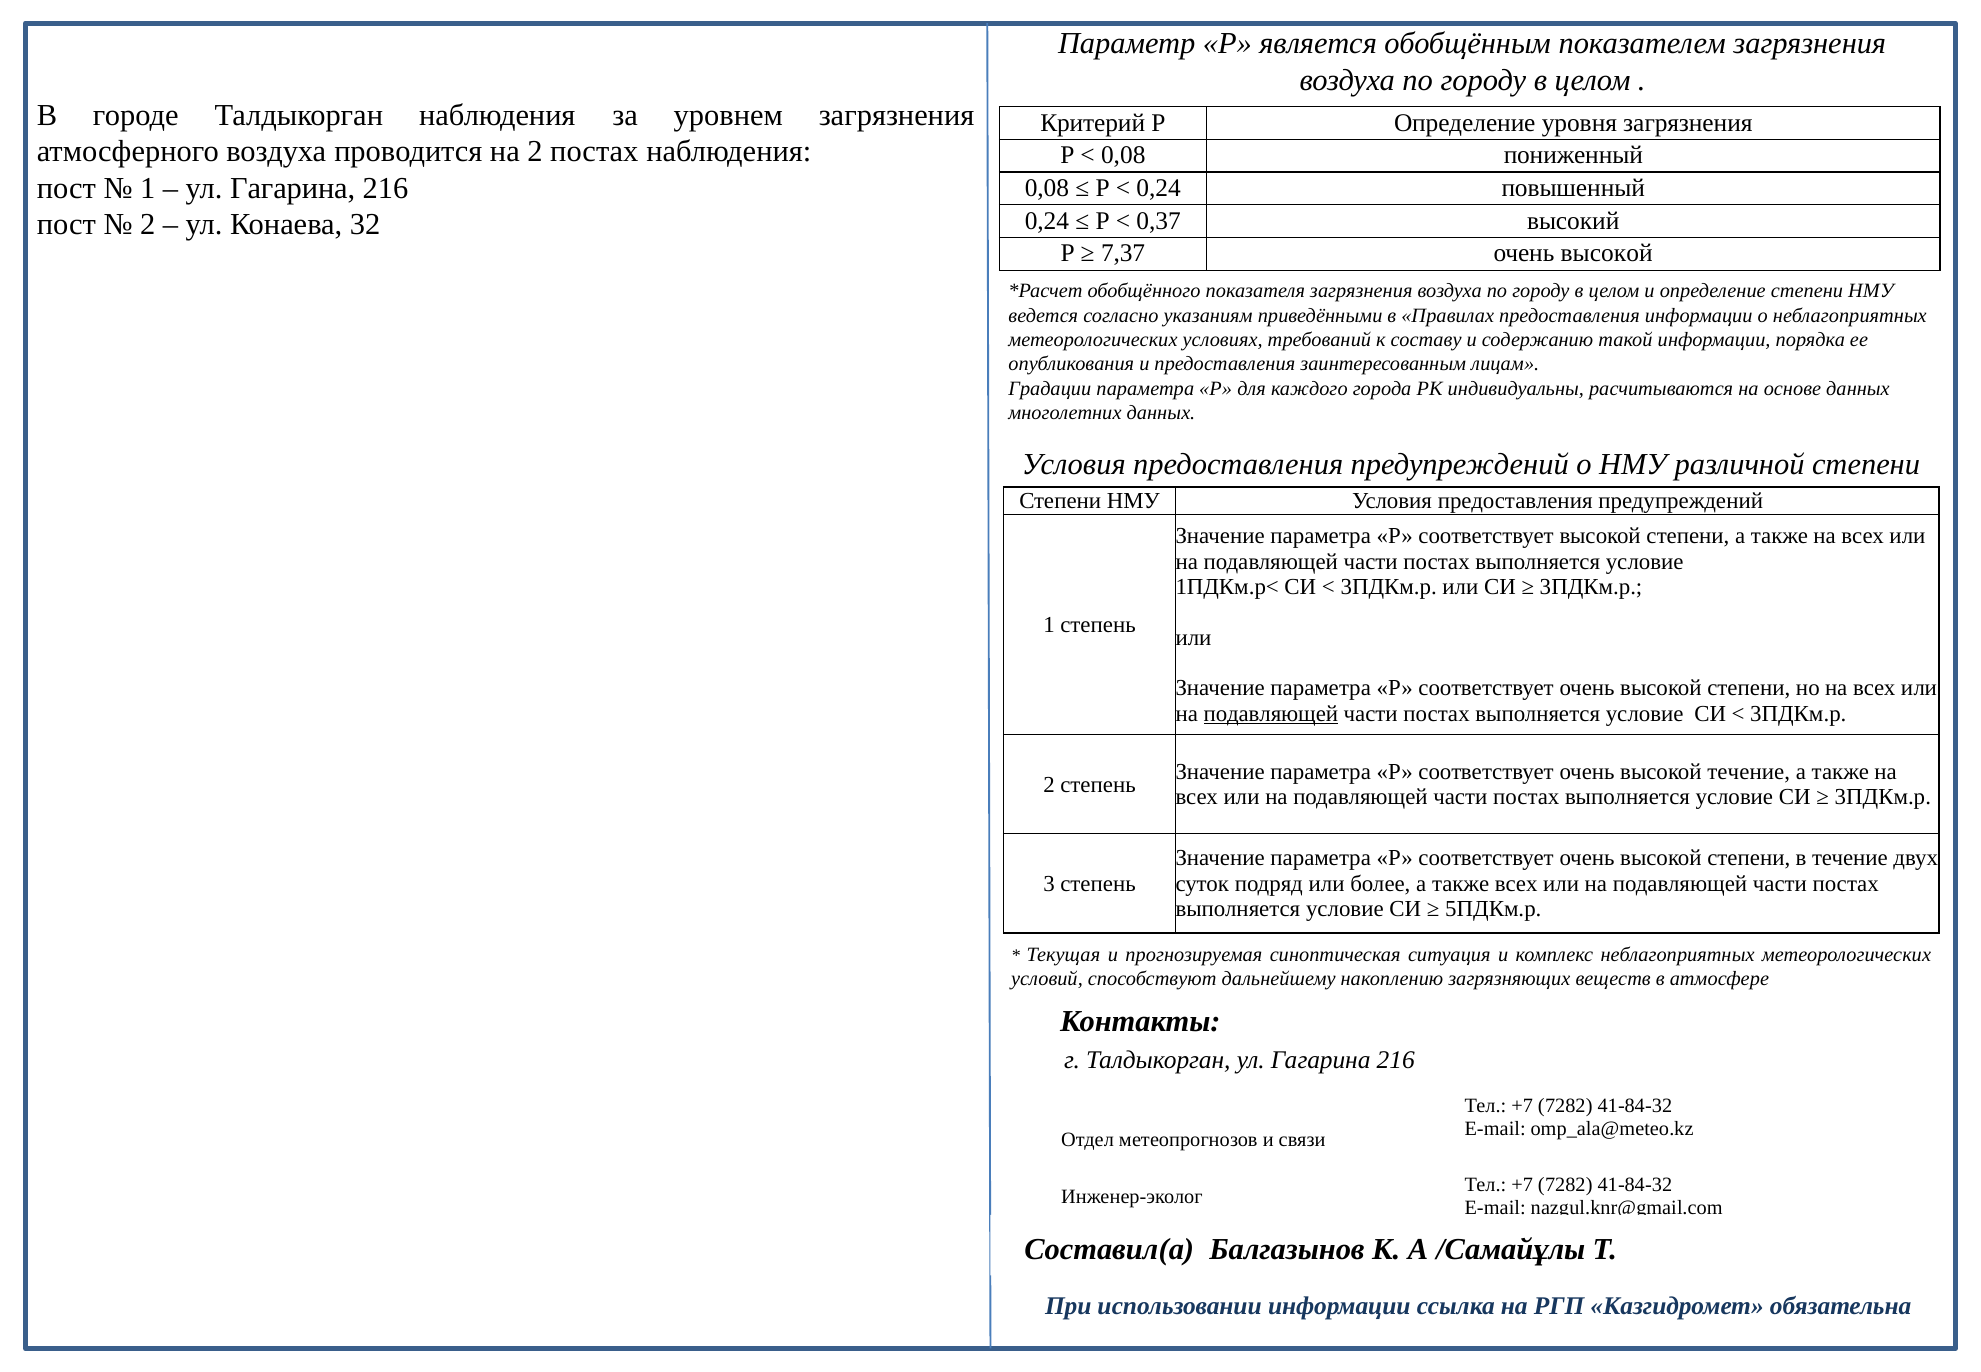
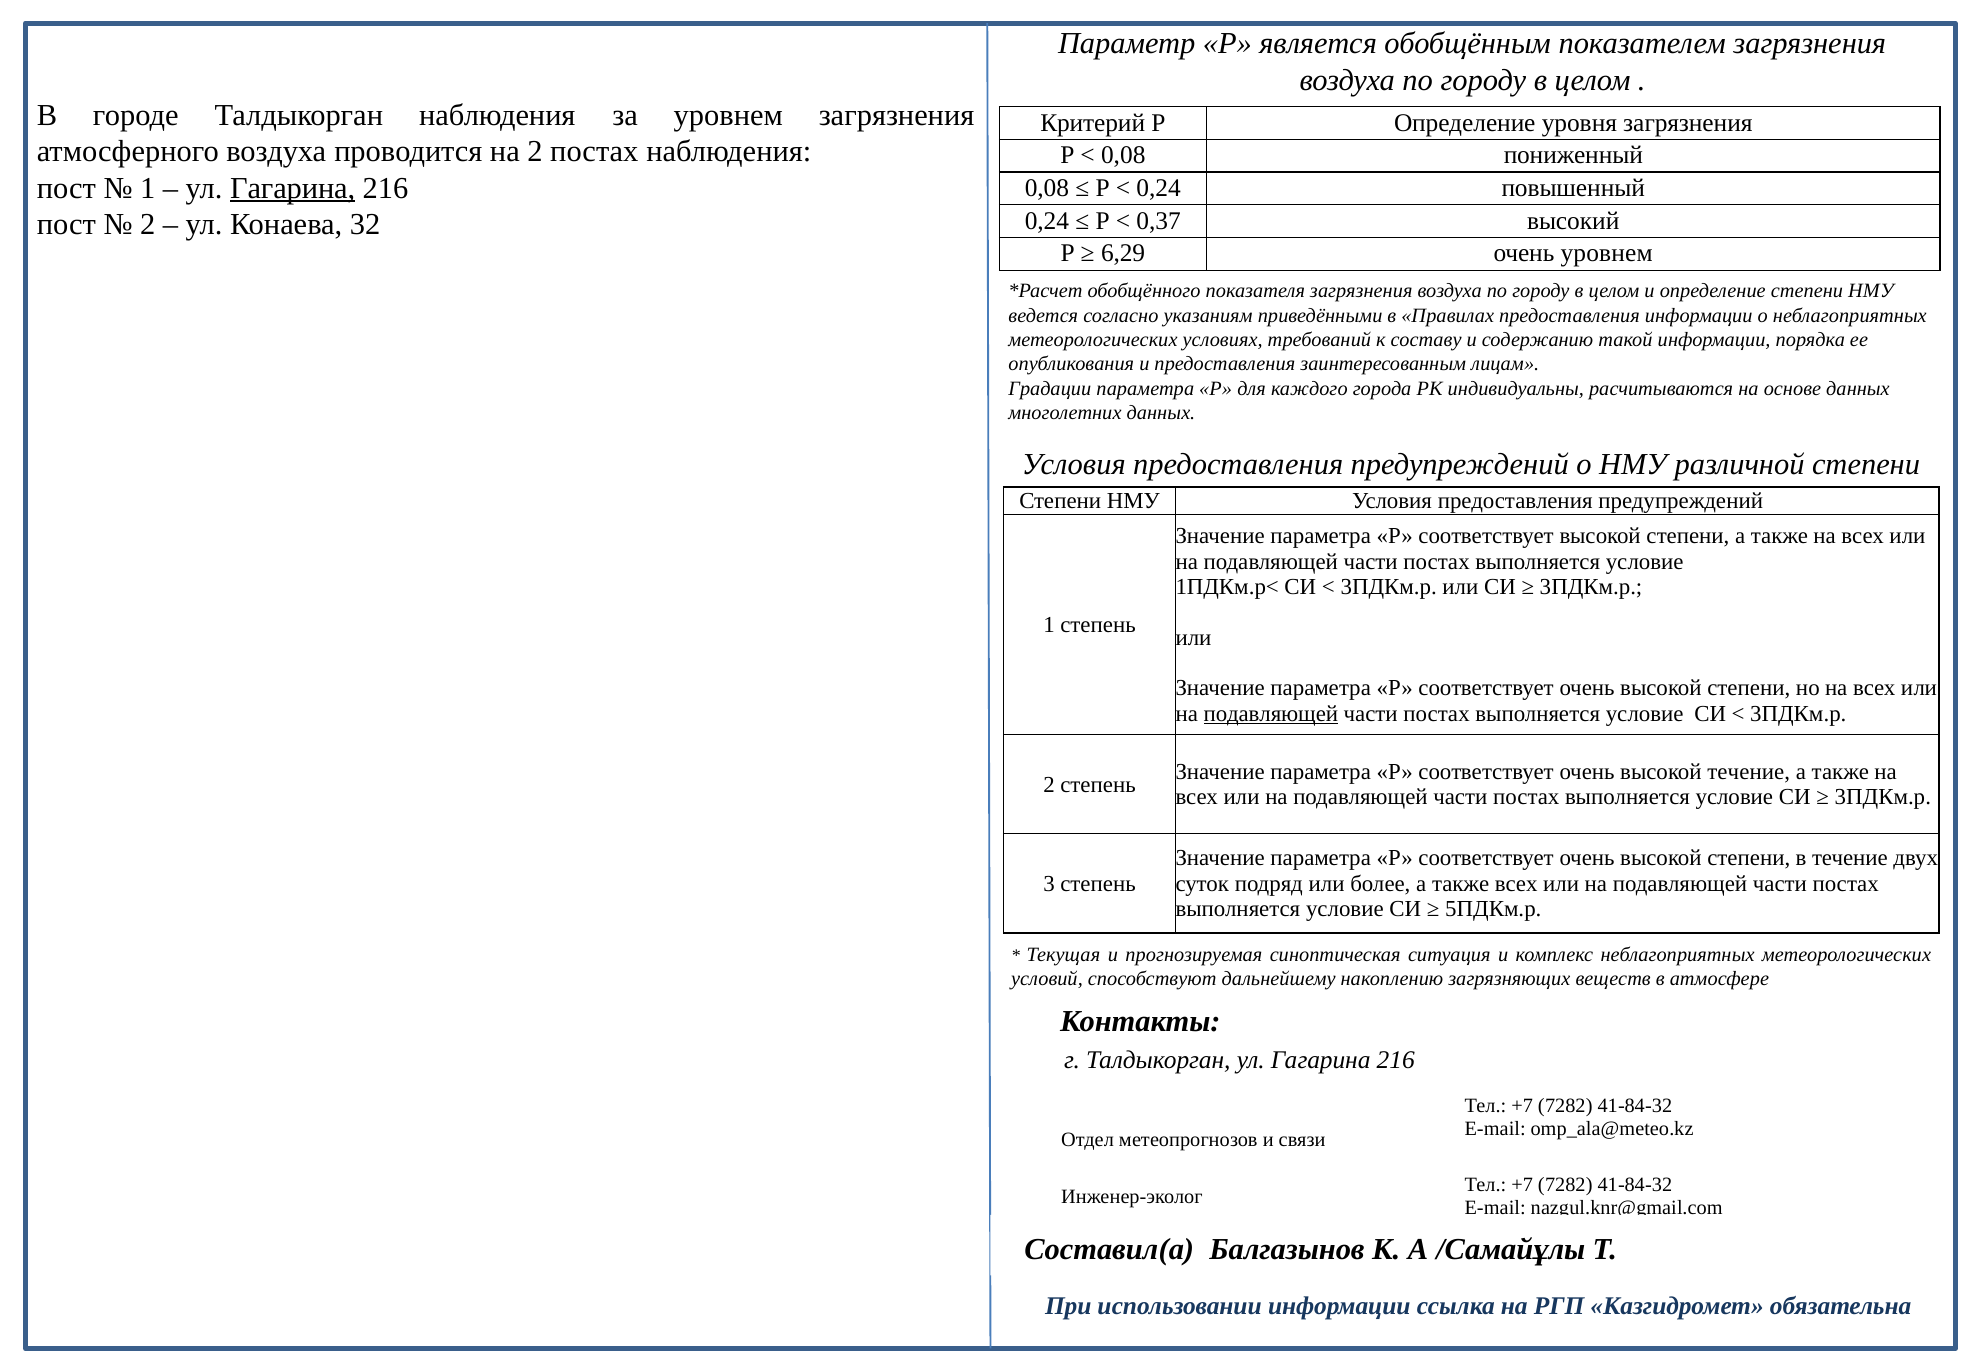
Гагарина at (293, 188) underline: none -> present
7,37: 7,37 -> 6,29
высокой at (1607, 253): высокой -> уровнем
